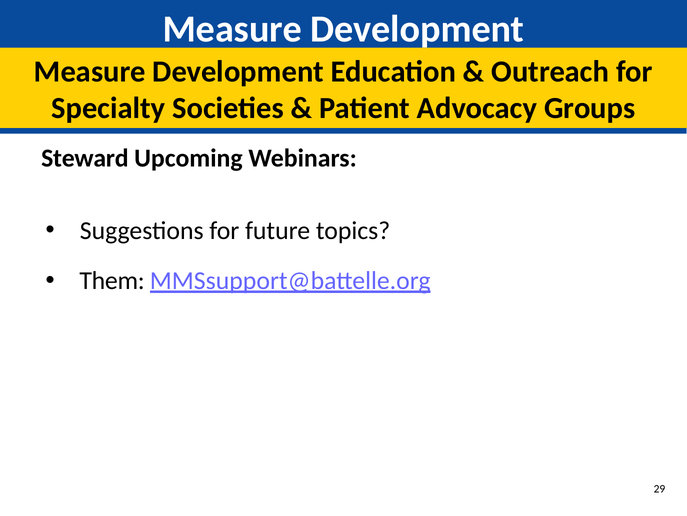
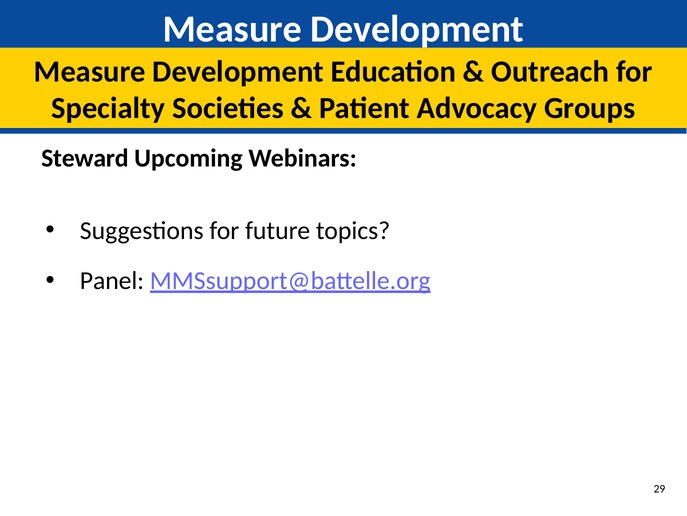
Them: Them -> Panel
